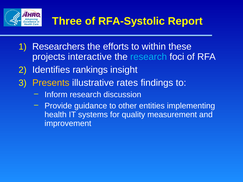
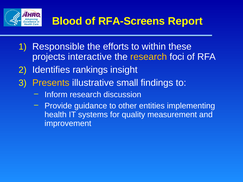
Three: Three -> Blood
RFA-Systolic: RFA-Systolic -> RFA-Screens
Researchers: Researchers -> Responsible
research at (149, 57) colour: light blue -> yellow
rates: rates -> small
